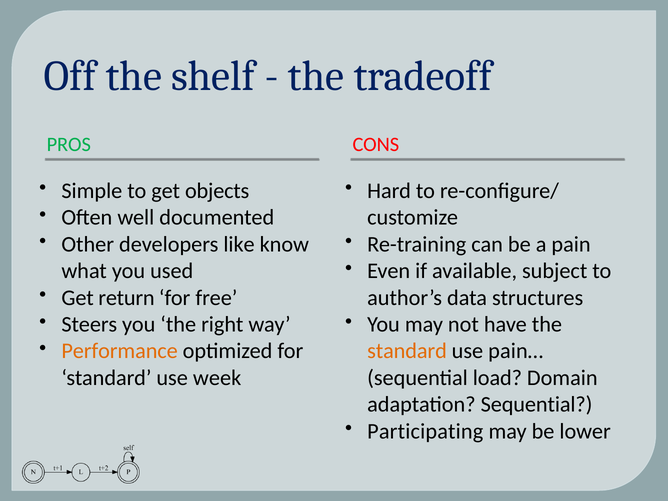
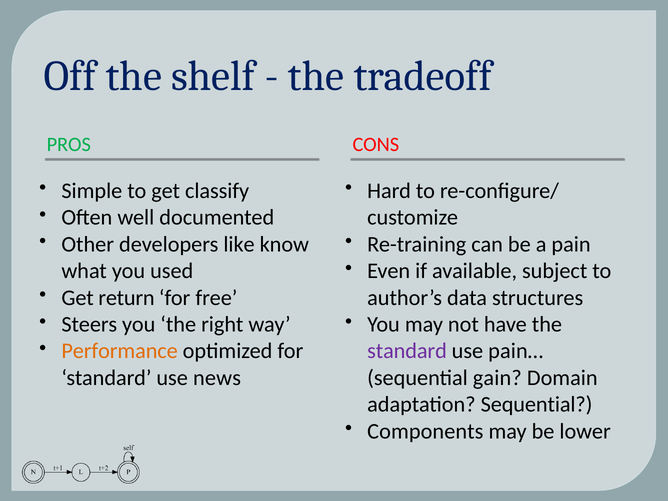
objects: objects -> classify
standard at (407, 351) colour: orange -> purple
week: week -> news
load: load -> gain
Participating: Participating -> Components
